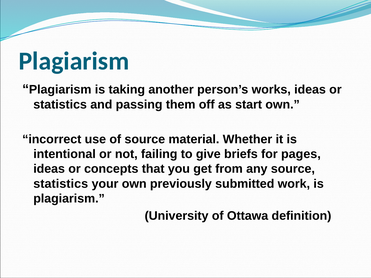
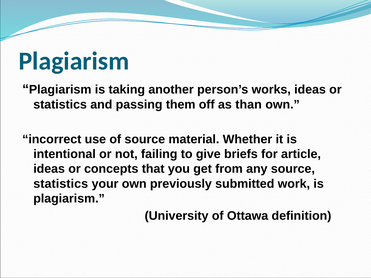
start: start -> than
pages: pages -> article
